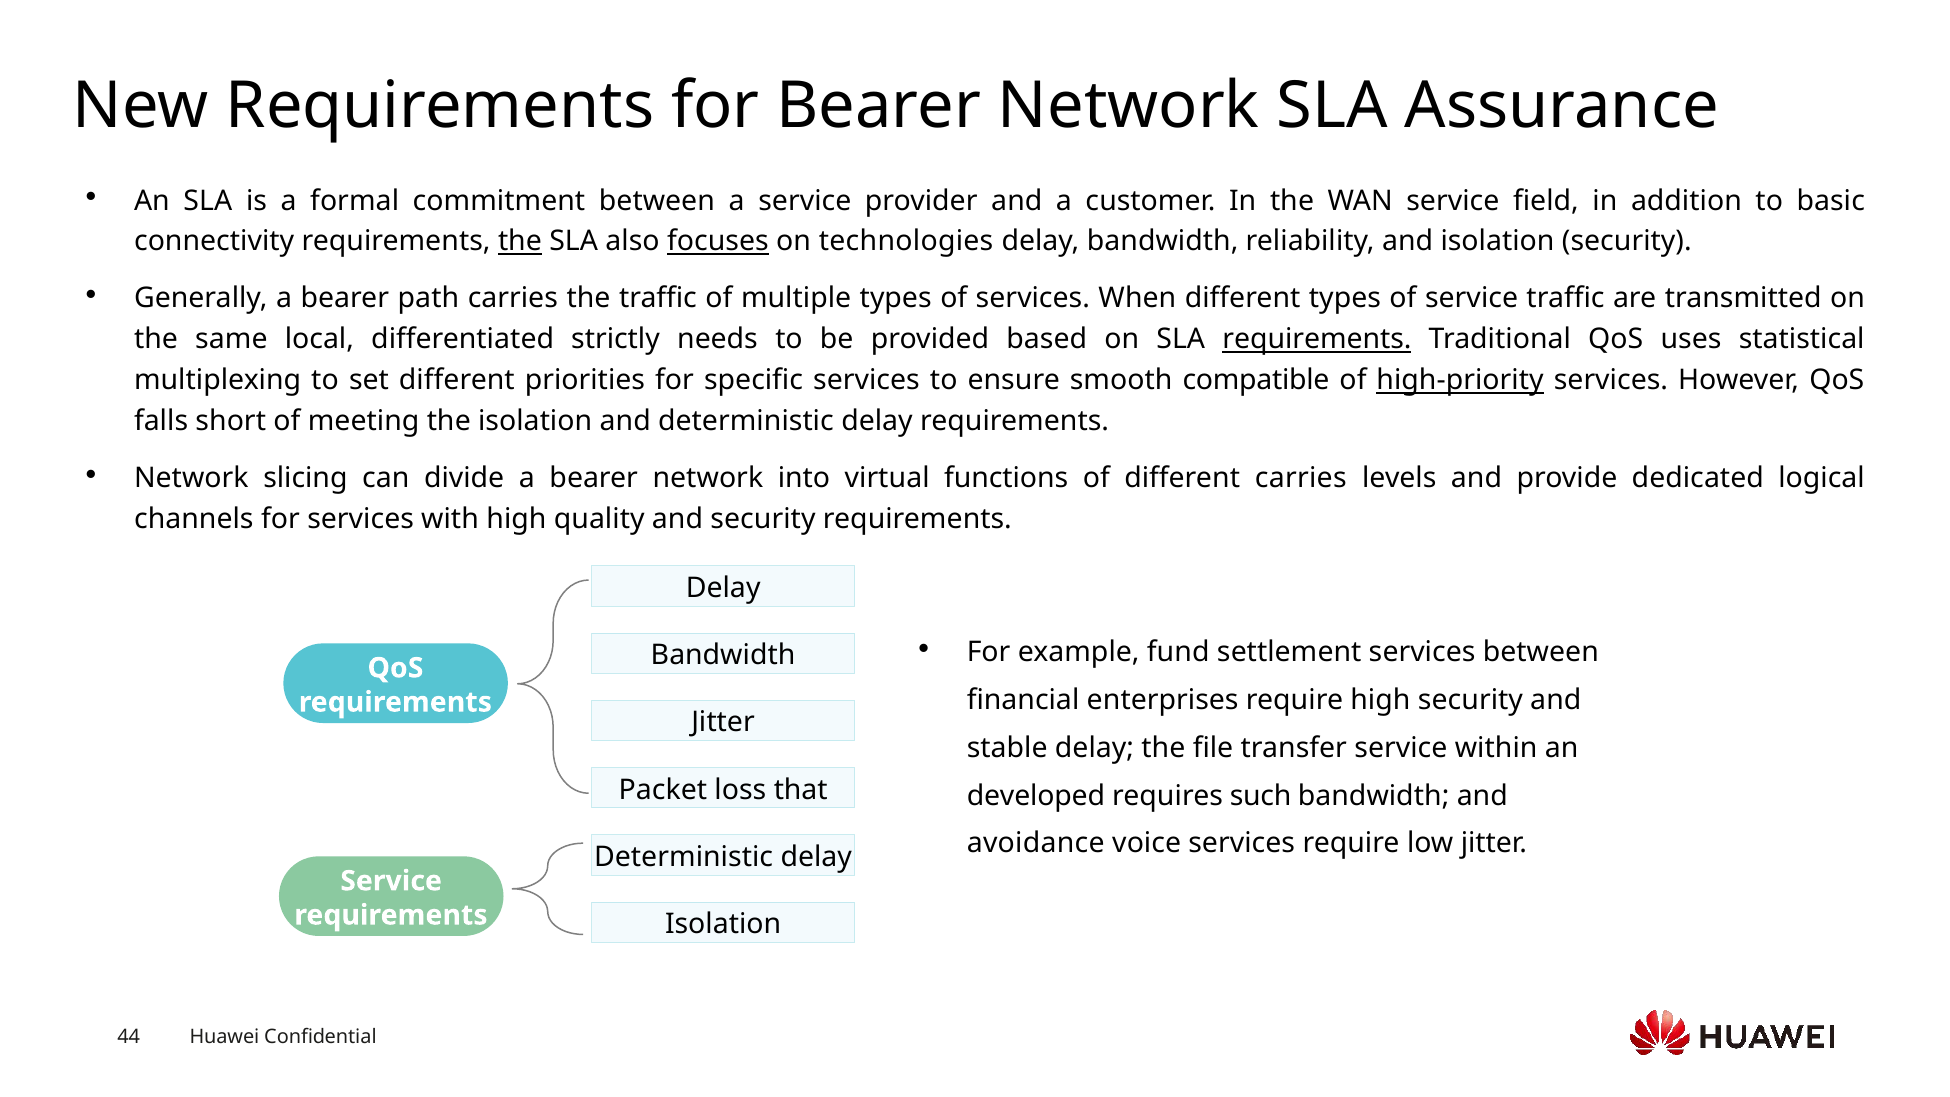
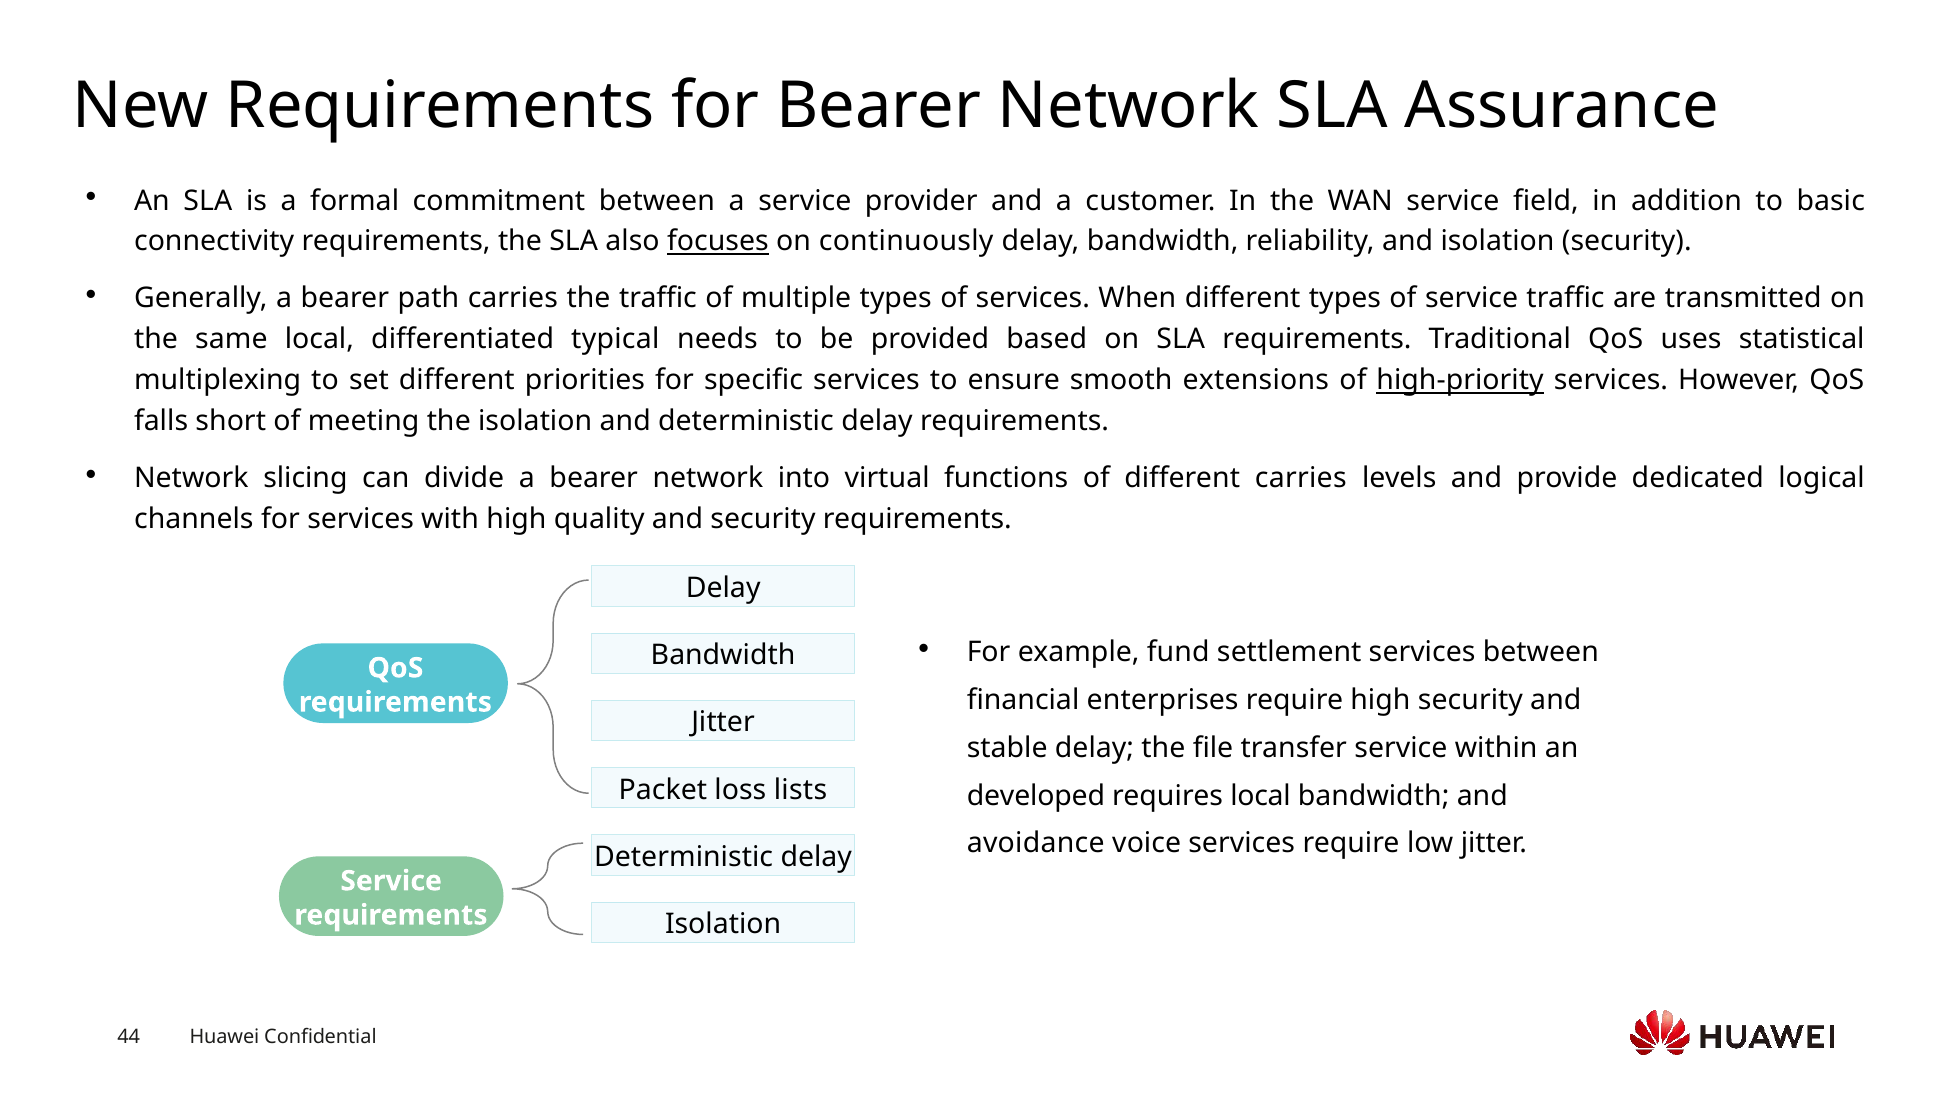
the at (520, 242) underline: present -> none
technologies: technologies -> continuously
strictly: strictly -> typical
requirements at (1317, 339) underline: present -> none
compatible: compatible -> extensions
that: that -> lists
requires such: such -> local
